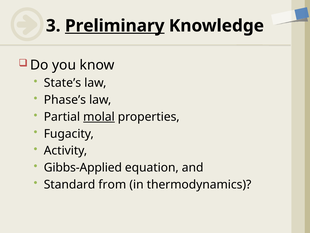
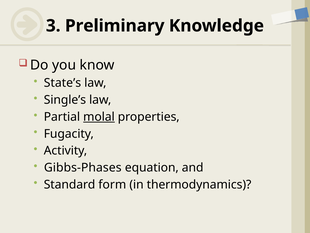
Preliminary underline: present -> none
Phase’s: Phase’s -> Single’s
Gibbs-Applied: Gibbs-Applied -> Gibbs-Phases
from: from -> form
